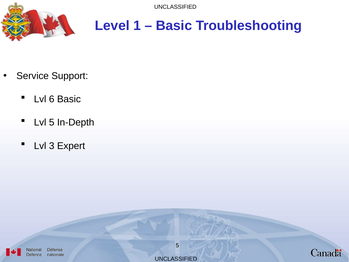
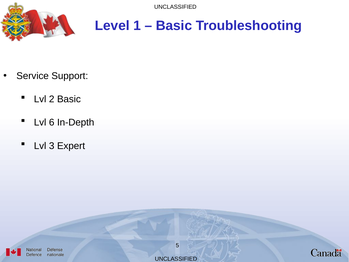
6: 6 -> 2
Lvl 5: 5 -> 6
